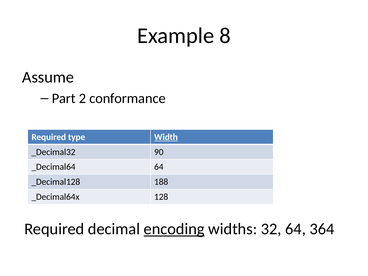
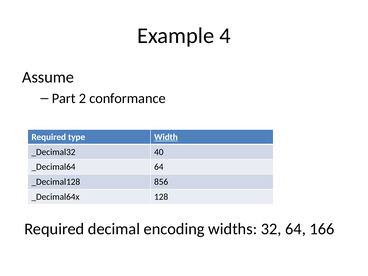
8: 8 -> 4
90: 90 -> 40
188: 188 -> 856
encoding underline: present -> none
364: 364 -> 166
